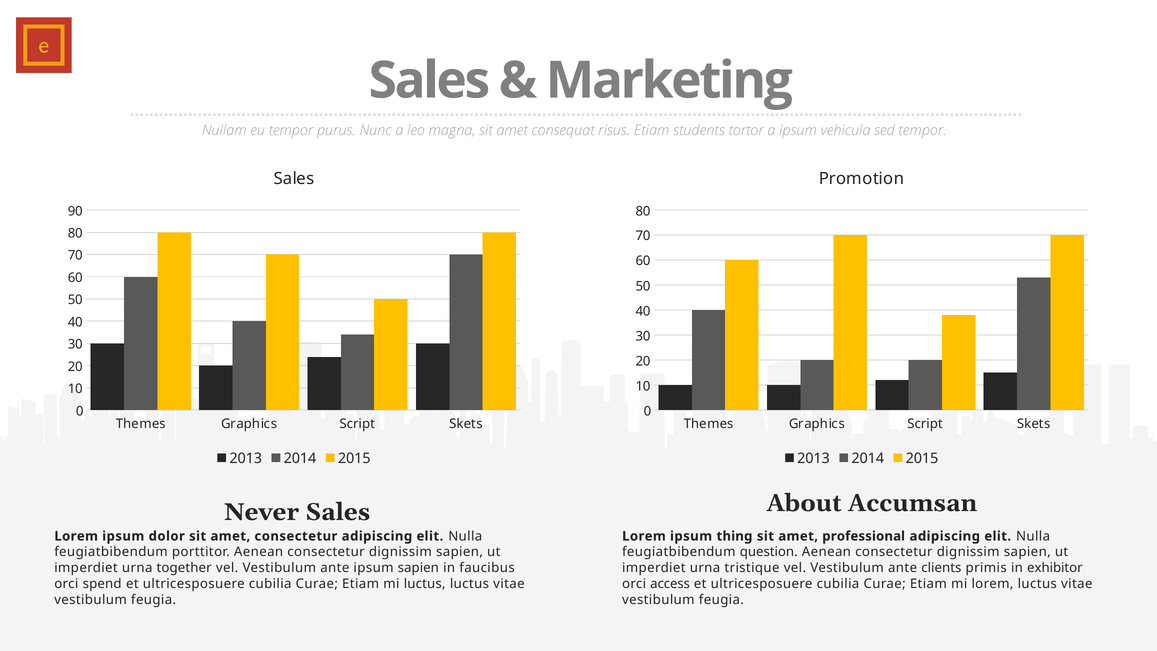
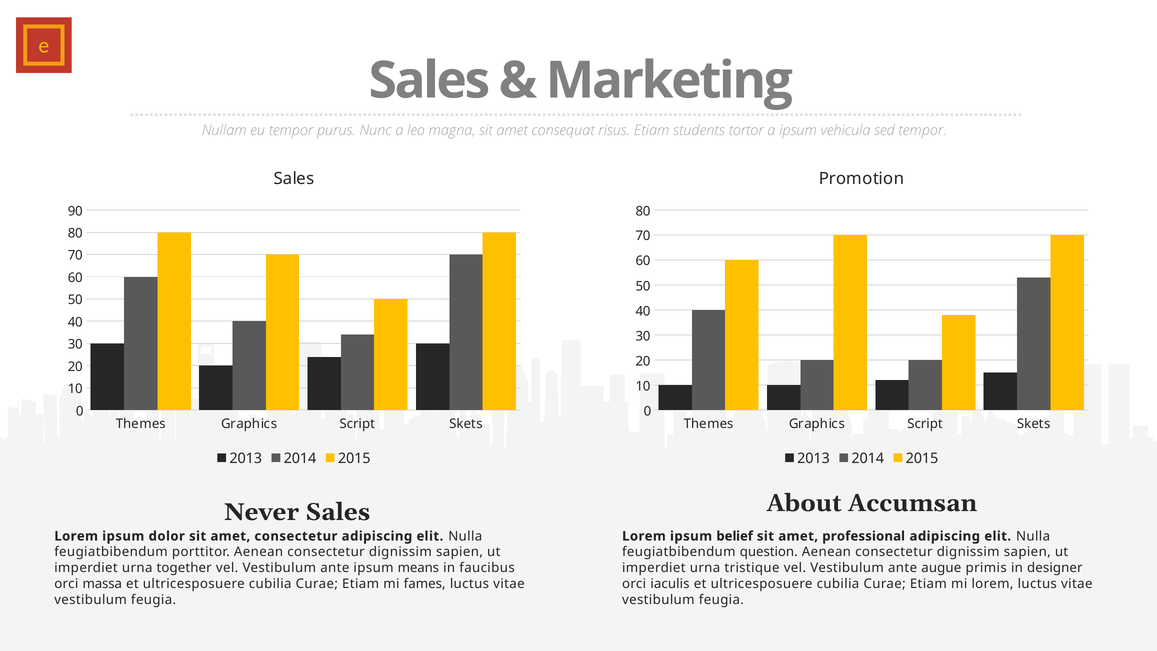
thing: thing -> belief
ipsum sapien: sapien -> means
clients: clients -> augue
exhibitor: exhibitor -> designer
spend: spend -> massa
mi luctus: luctus -> fames
access: access -> iaculis
